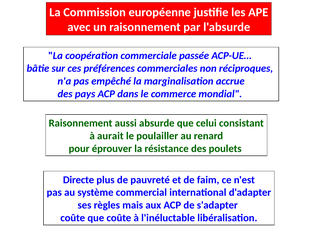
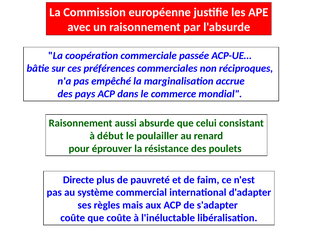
aurait: aurait -> début
